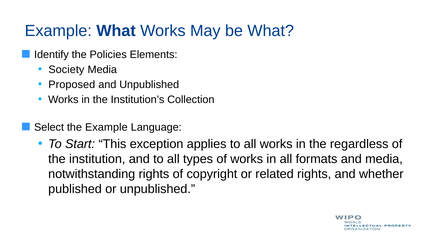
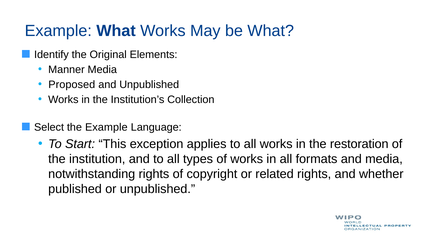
Policies: Policies -> Original
Society: Society -> Manner
regardless: regardless -> restoration
